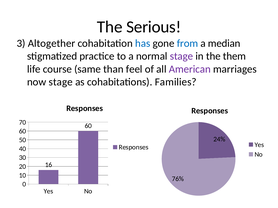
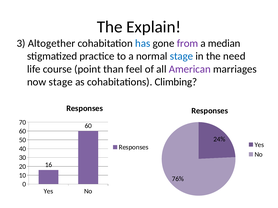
Serious: Serious -> Explain
from colour: blue -> purple
stage at (181, 56) colour: purple -> blue
them: them -> need
same: same -> point
Families: Families -> Climbing
